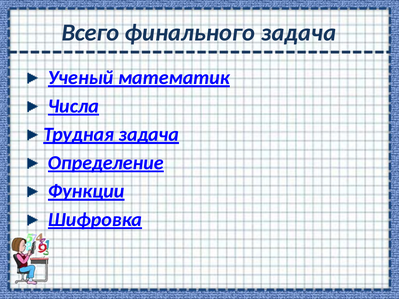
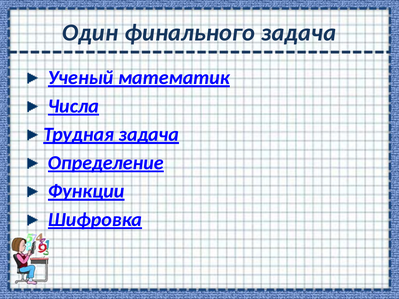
Всего: Всего -> Один
